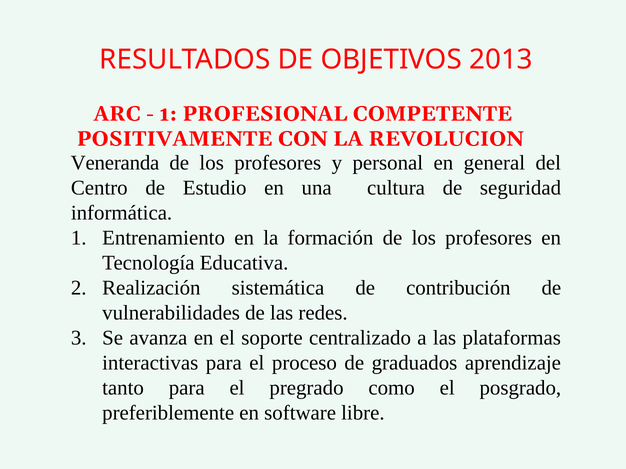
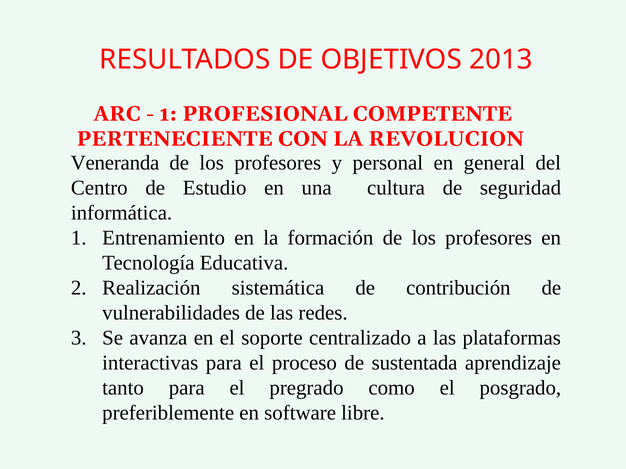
POSITIVAMENTE: POSITIVAMENTE -> PERTENECIENTE
graduados: graduados -> sustentada
